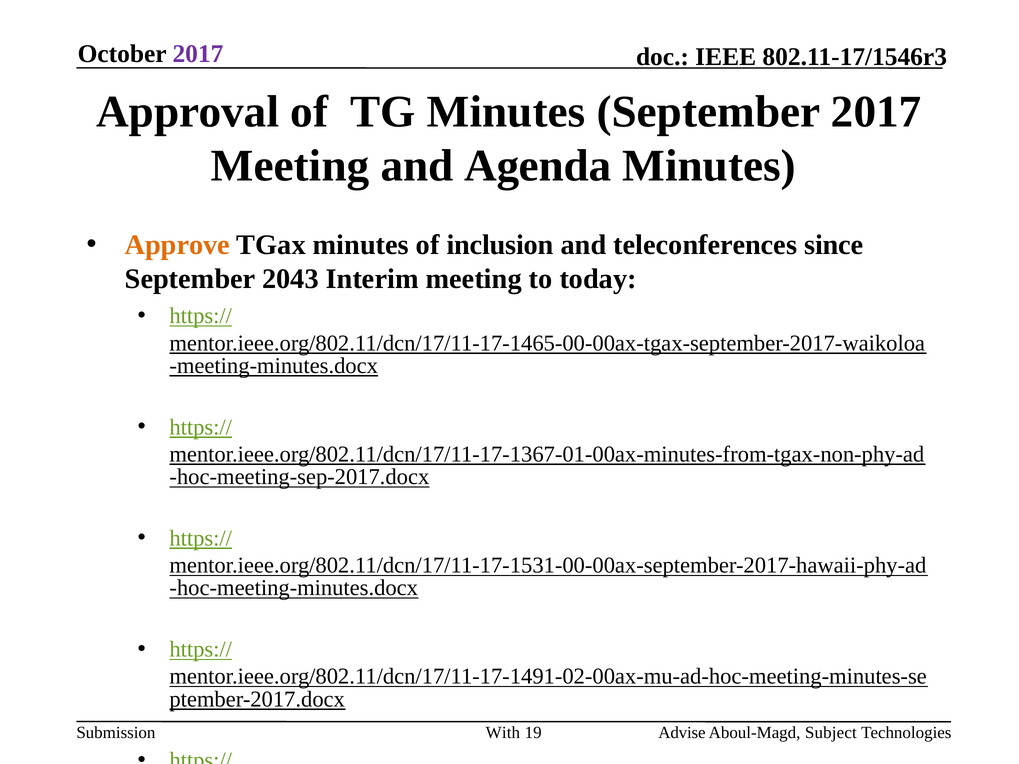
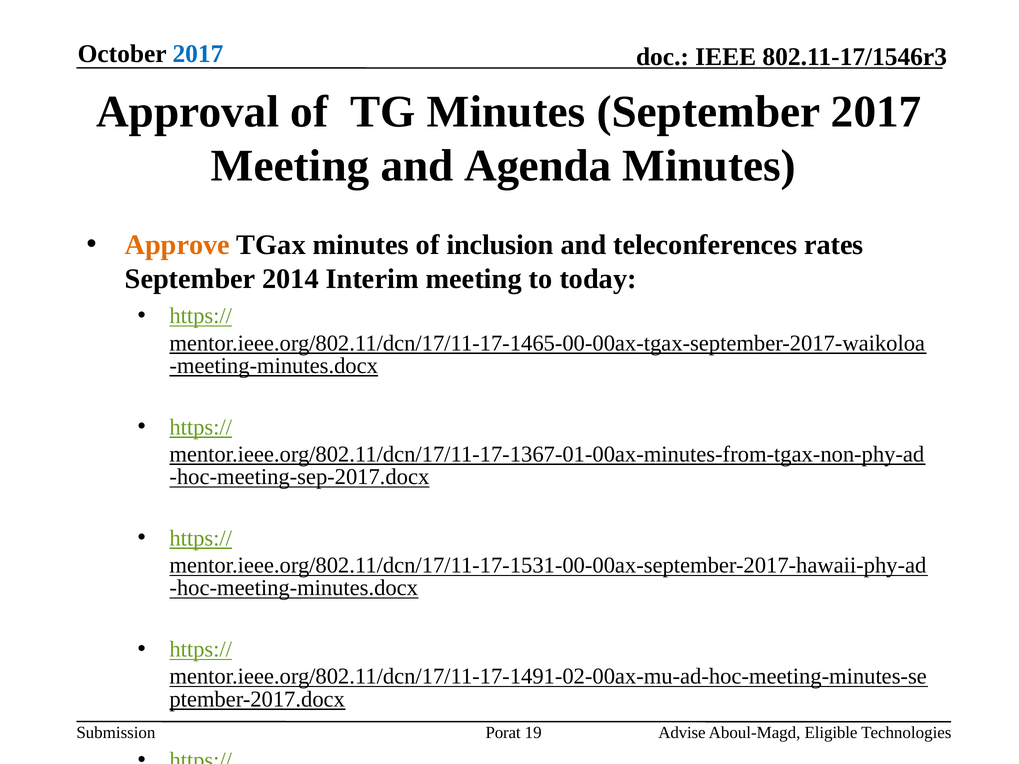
2017 at (198, 54) colour: purple -> blue
since: since -> rates
2043: 2043 -> 2014
With at (503, 733): With -> Porat
Subject: Subject -> Eligible
